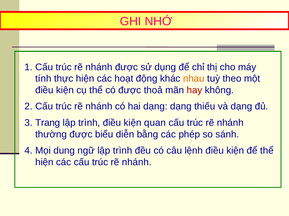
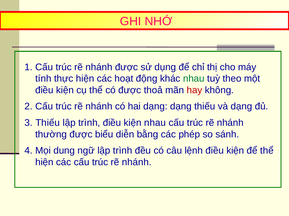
nhau at (194, 79) colour: orange -> green
Trang at (48, 123): Trang -> Thiếu
kiện quan: quan -> nhau
